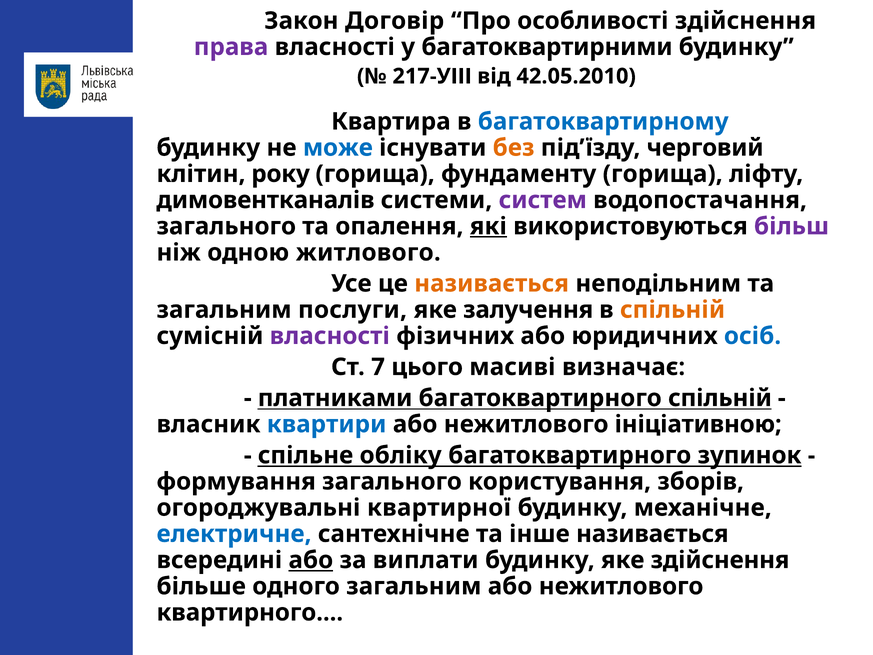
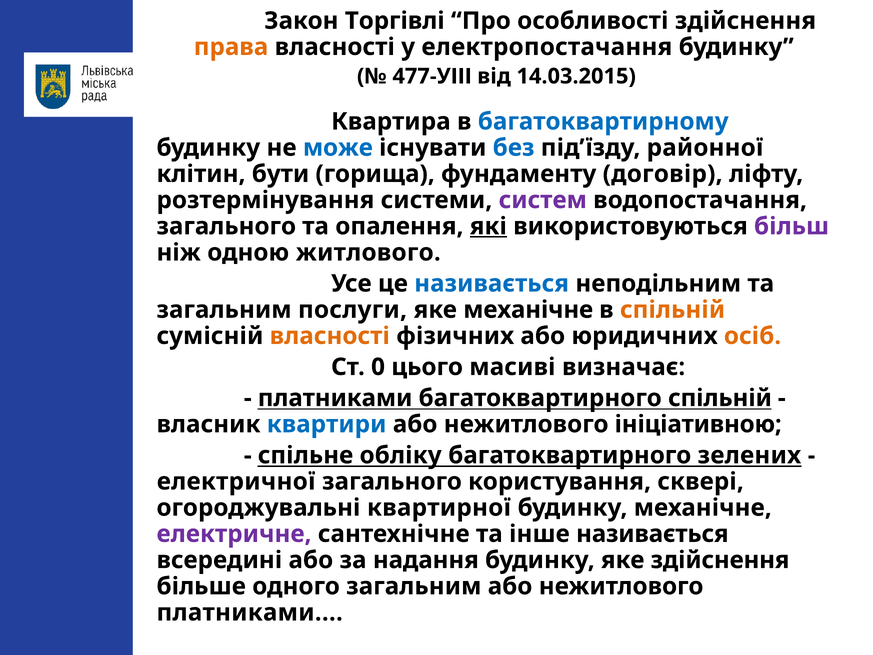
Договір: Договір -> Торгівлі
права colour: purple -> orange
багатоквартирними: багатоквартирними -> електропостачання
217-УІІІ: 217-УІІІ -> 477-УІІІ
42.05.2010: 42.05.2010 -> 14.03.2015
без colour: orange -> blue
черговий: черговий -> районної
року: року -> бути
фундаменту горища: горища -> договір
димовентканалів: димовентканалів -> розтермінування
називається at (492, 283) colour: orange -> blue
яке залучення: залучення -> механічне
власності at (330, 336) colour: purple -> orange
осіб colour: blue -> orange
7: 7 -> 0
зупинок: зупинок -> зелених
формування: формування -> електричної
зборів: зборів -> сквері
електричне colour: blue -> purple
або at (311, 560) underline: present -> none
виплати: виплати -> надання
квартирного at (250, 612): квартирного -> платниками
